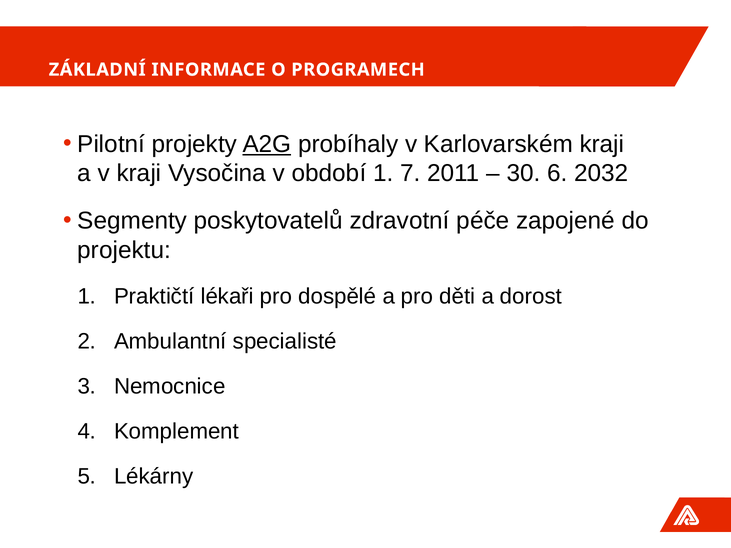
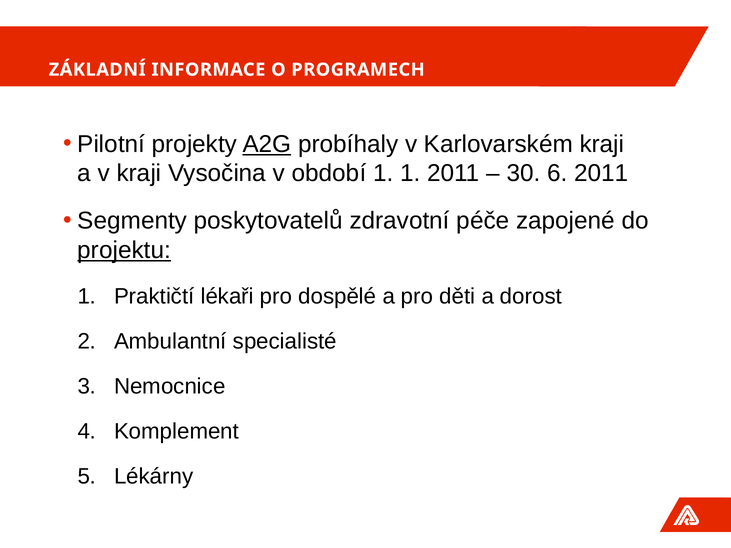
1 7: 7 -> 1
6 2032: 2032 -> 2011
projektu underline: none -> present
